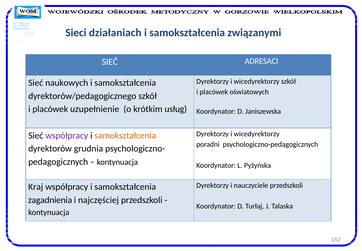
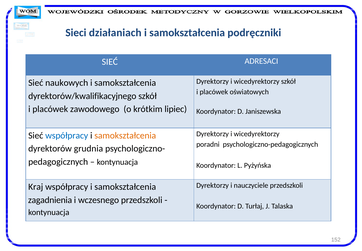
związanymi: związanymi -> podręczniki
dyrektorów/pedagogicznego: dyrektorów/pedagogicznego -> dyrektorów/kwalifikacyjnego
uzupełnienie: uzupełnienie -> zawodowego
usług: usług -> lipiec
współpracy at (67, 135) colour: purple -> blue
najczęściej: najczęściej -> wczesnego
